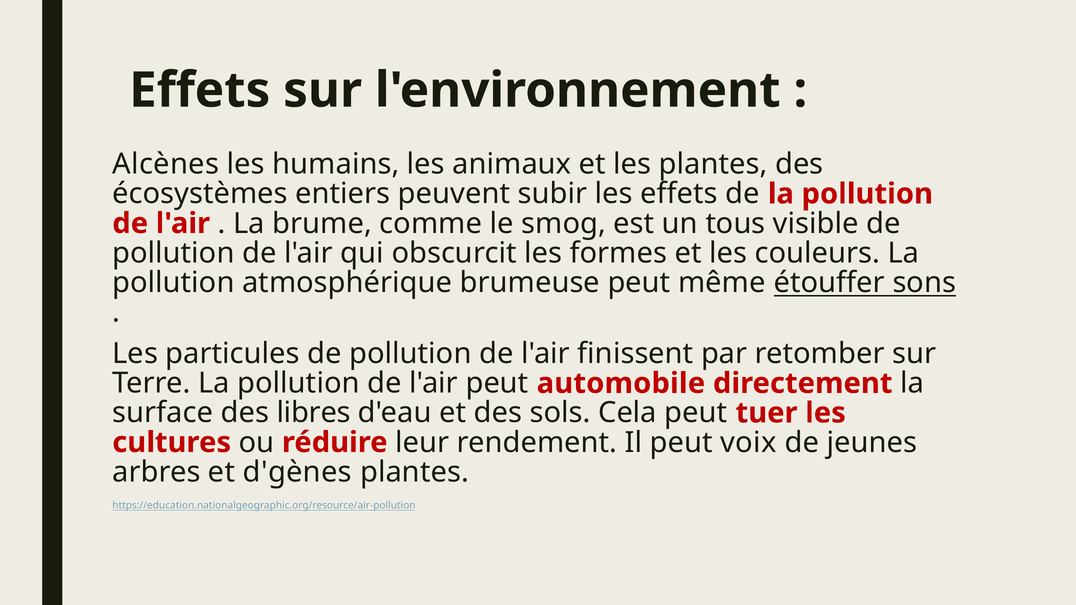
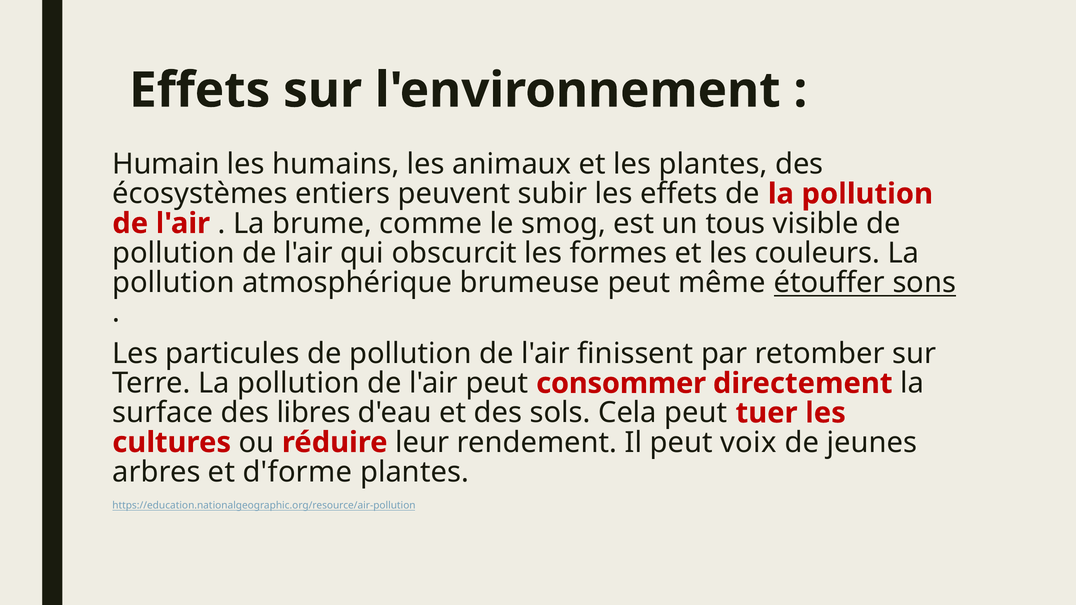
Alcènes: Alcènes -> Humain
automobile: automobile -> consommer
d'gènes: d'gènes -> d'forme
